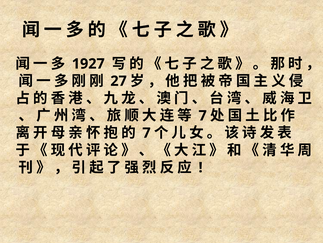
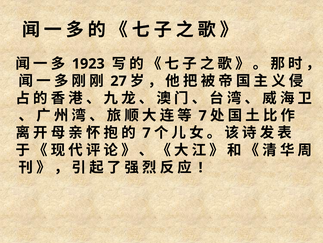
1927: 1927 -> 1923
